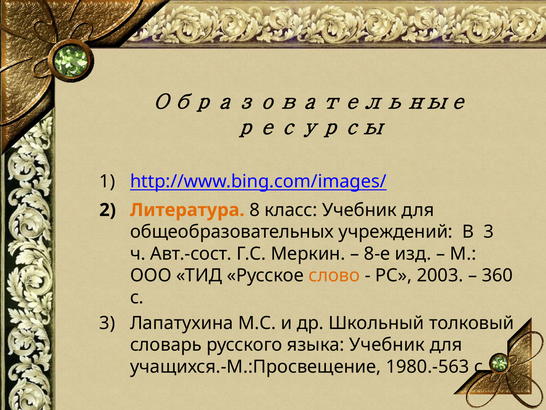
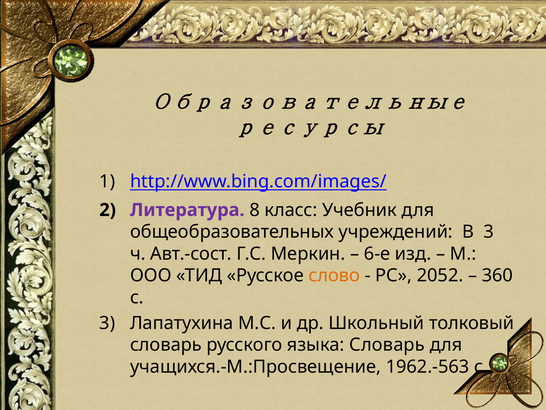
Литература colour: orange -> purple
8-е: 8-е -> 6-е
2003: 2003 -> 2052
языка Учебник: Учебник -> Словарь
1980.-563: 1980.-563 -> 1962.-563
